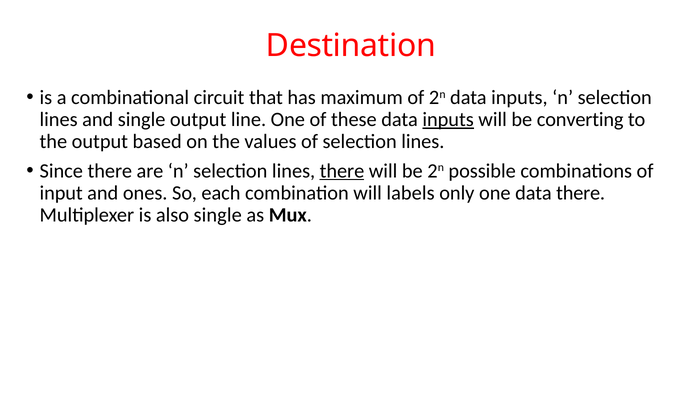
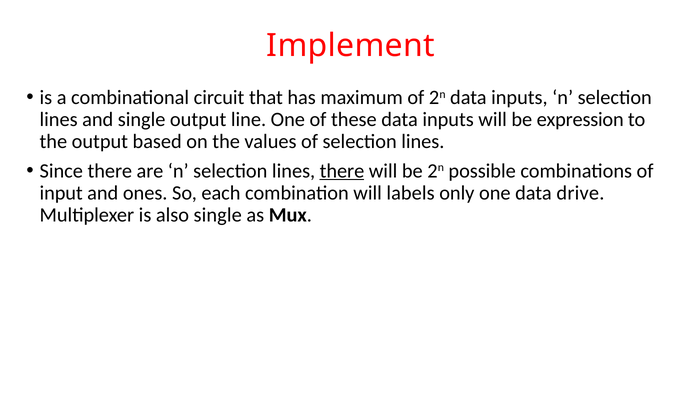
Destination: Destination -> Implement
inputs at (448, 119) underline: present -> none
converting: converting -> expression
data there: there -> drive
